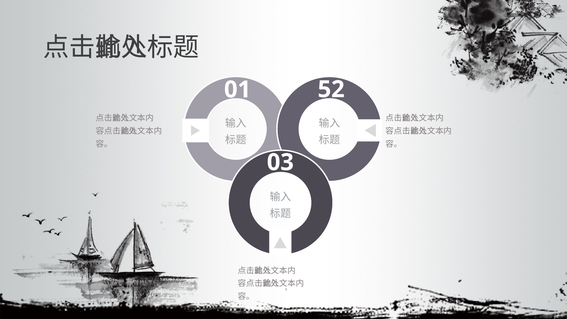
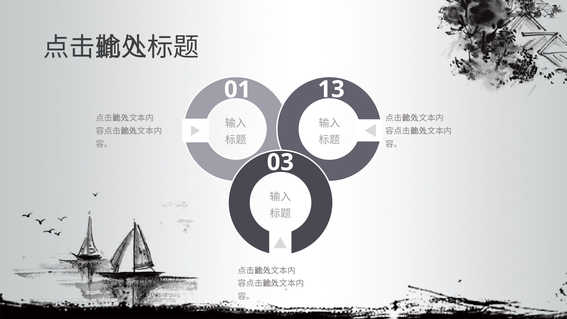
52: 52 -> 13
